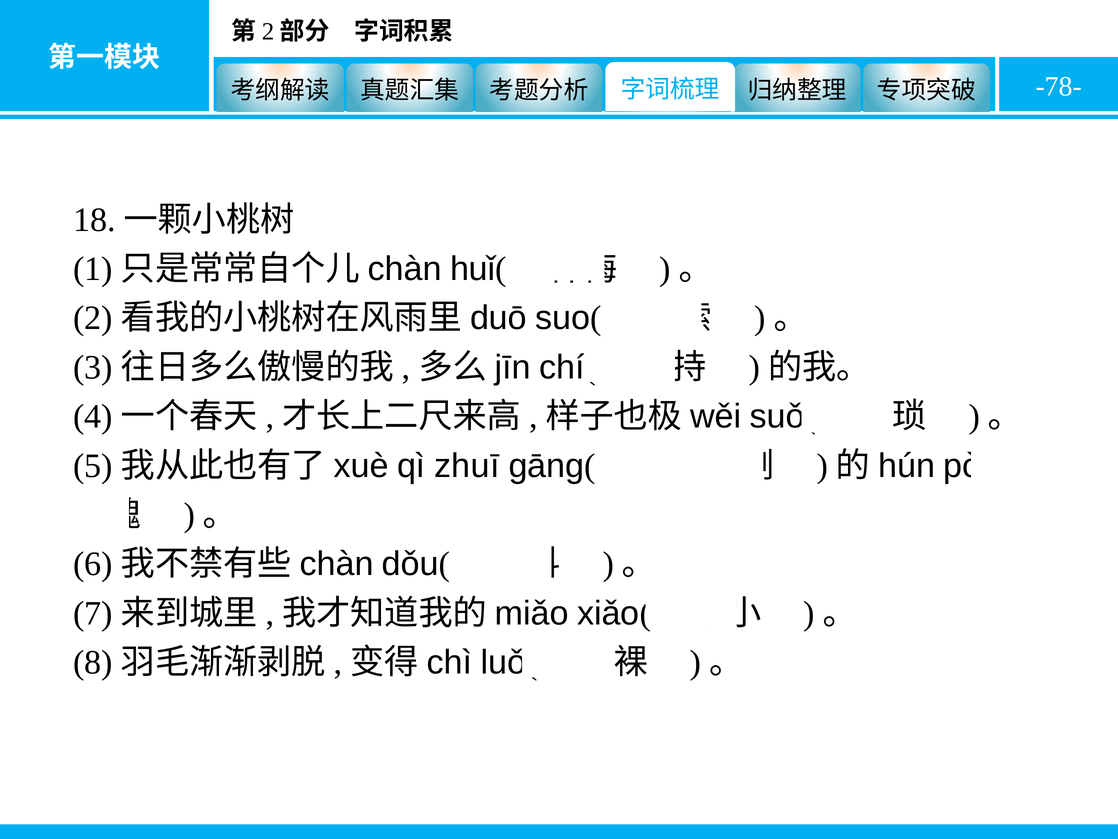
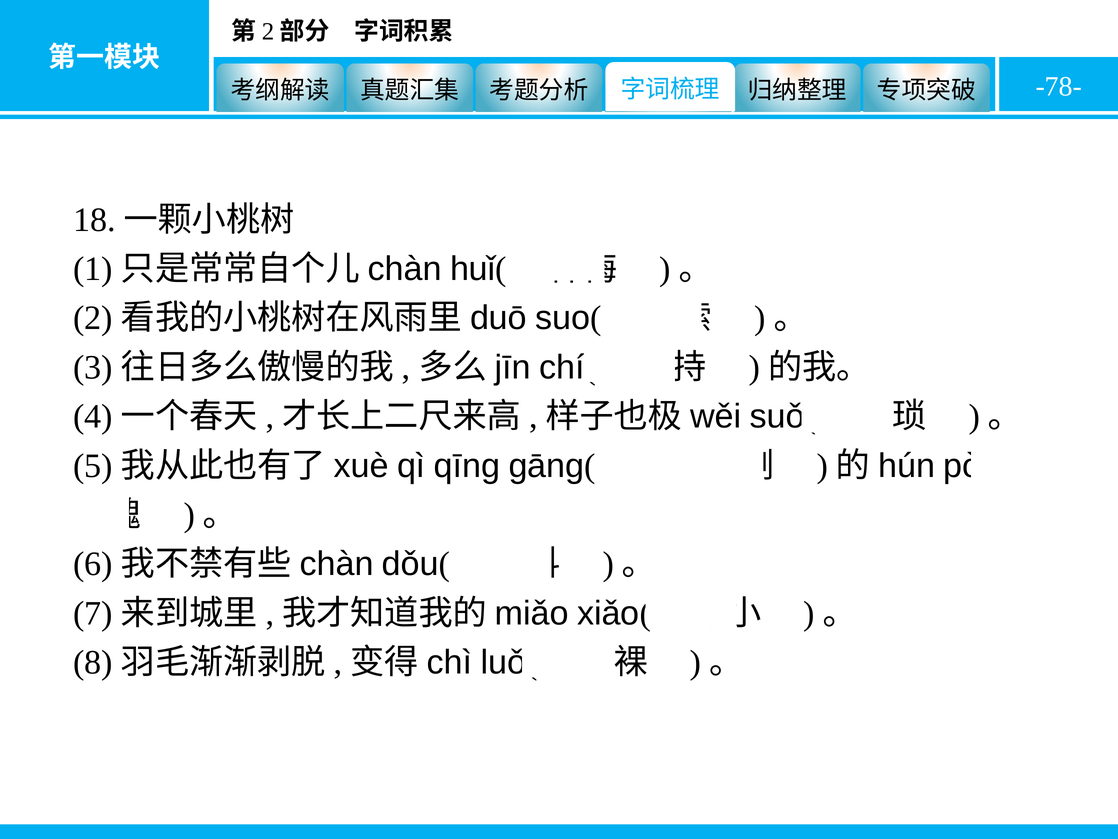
zhuī: zhuī -> qīng
